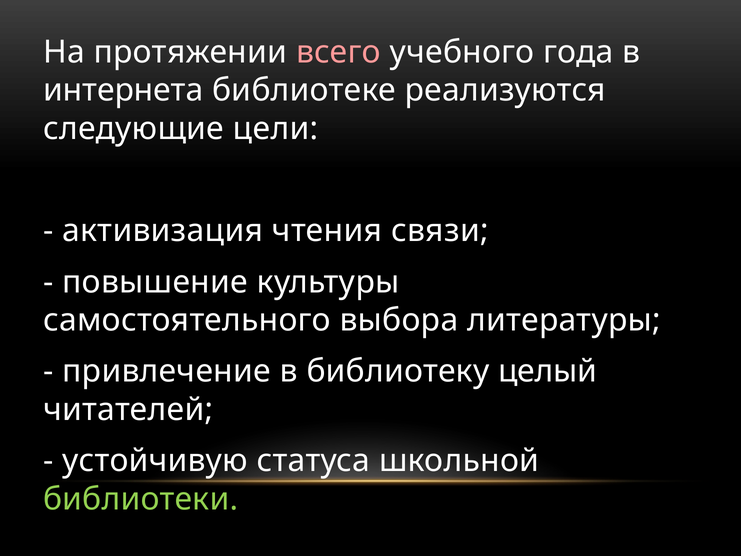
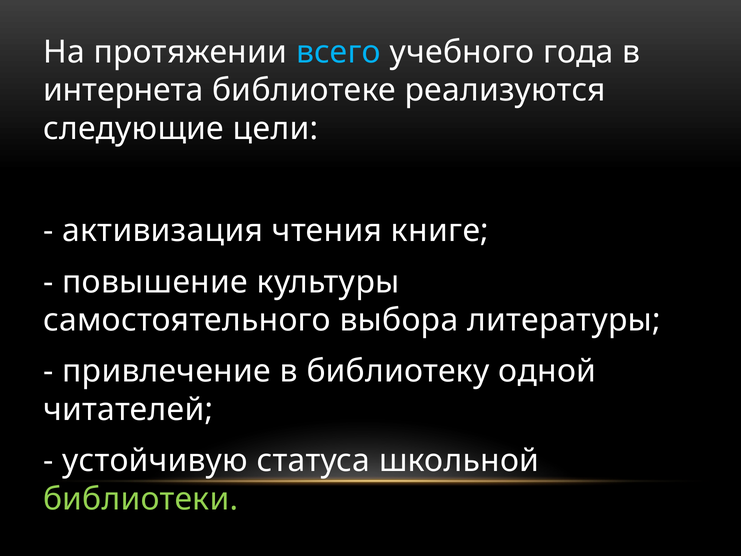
всего colour: pink -> light blue
связи: связи -> книге
целый: целый -> одной
